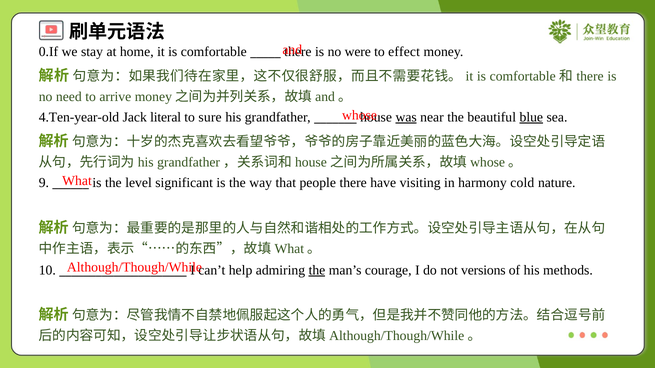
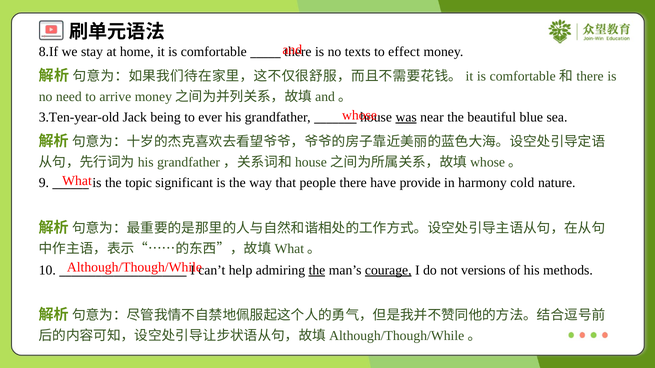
0.If: 0.If -> 8.If
were: were -> texts
4.Ten-year-old: 4.Ten-year-old -> 3.Ten-year-old
literal: literal -> being
sure: sure -> ever
blue underline: present -> none
level: level -> topic
visiting: visiting -> provide
courage underline: none -> present
